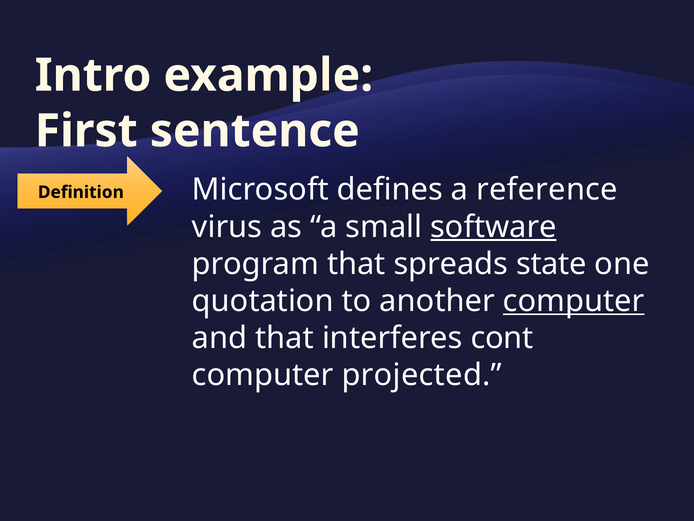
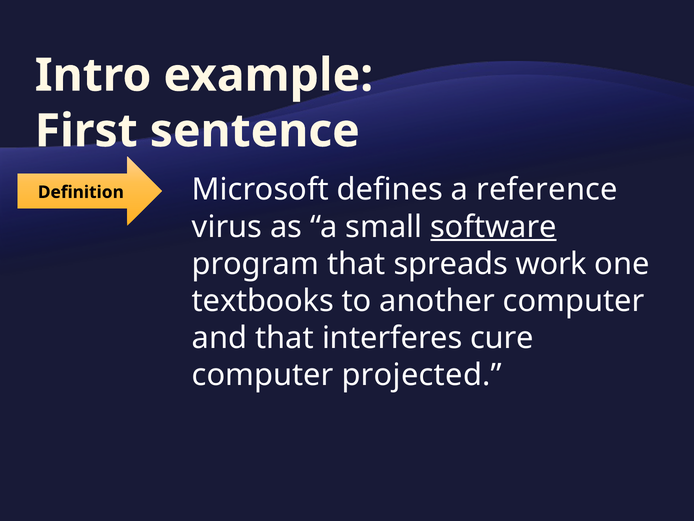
state: state -> work
quotation: quotation -> textbooks
computer at (574, 301) underline: present -> none
cont: cont -> cure
